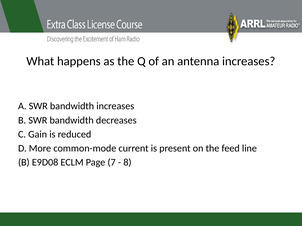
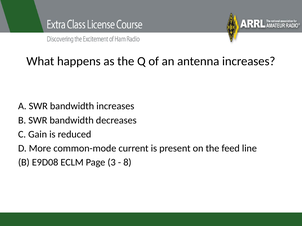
7: 7 -> 3
